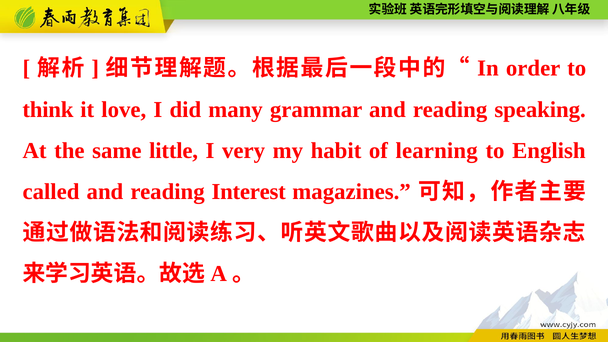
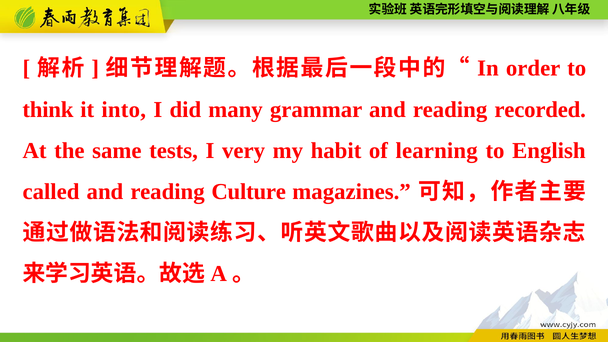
love: love -> into
speaking: speaking -> recorded
little: little -> tests
Interest: Interest -> Culture
